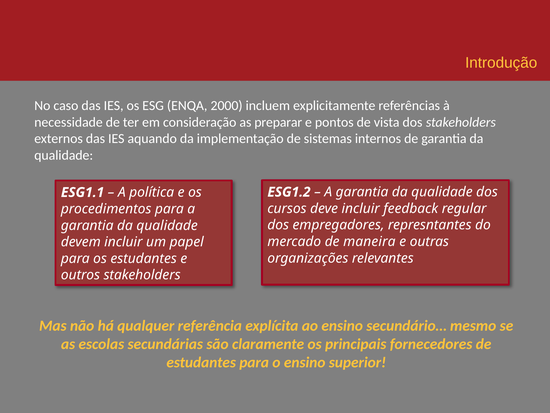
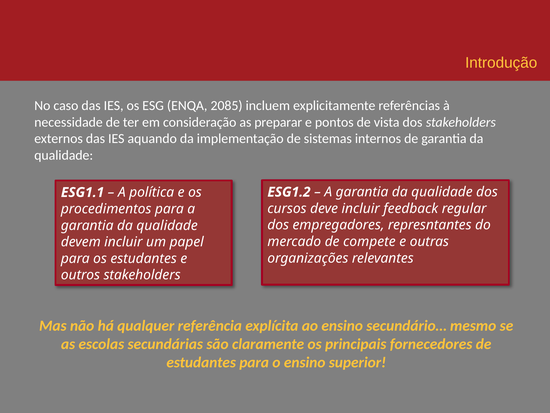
2000: 2000 -> 2085
maneira: maneira -> compete
